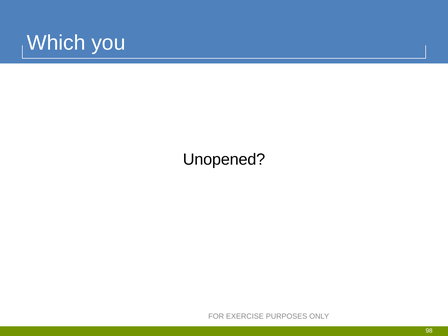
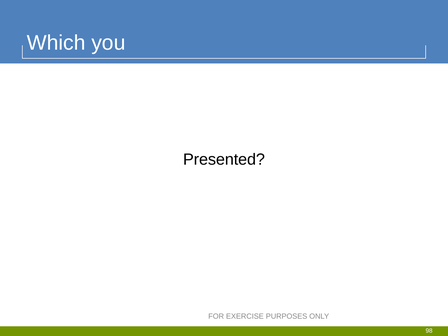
Unopened: Unopened -> Presented
